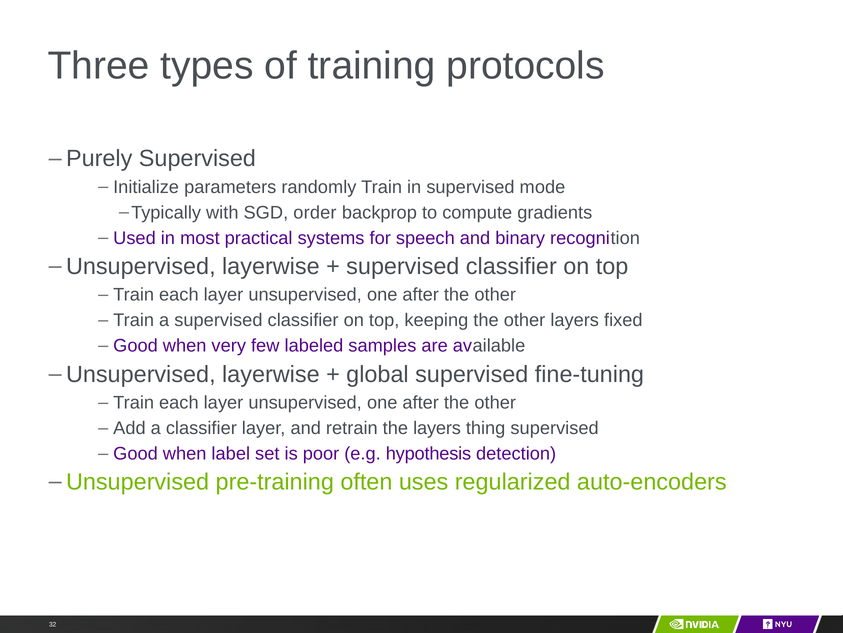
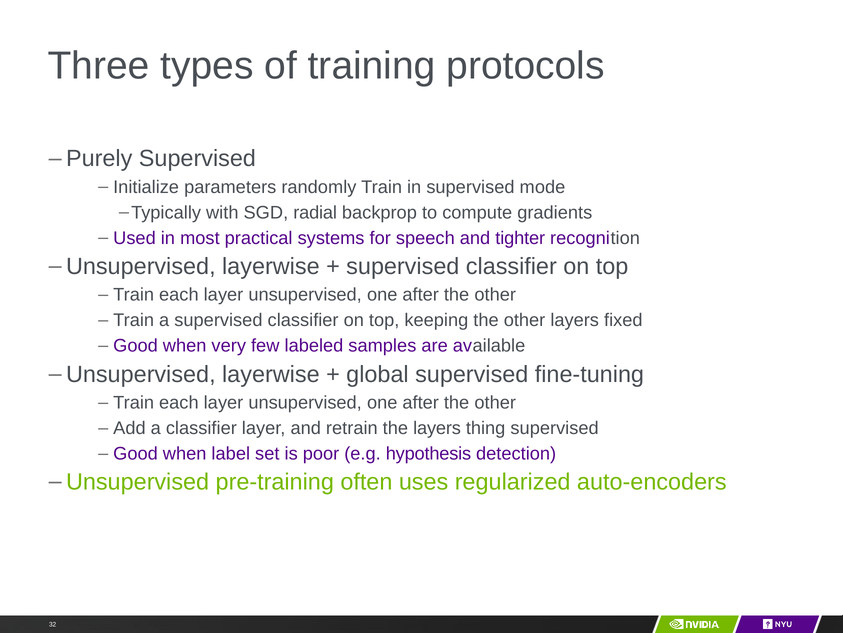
order: order -> radial
binary: binary -> tighter
